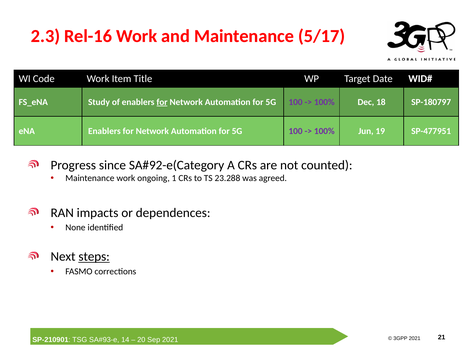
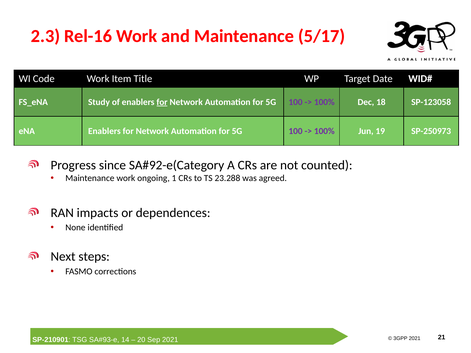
SP-180797: SP-180797 -> SP-123058
SP-477951: SP-477951 -> SP-250973
steps underline: present -> none
